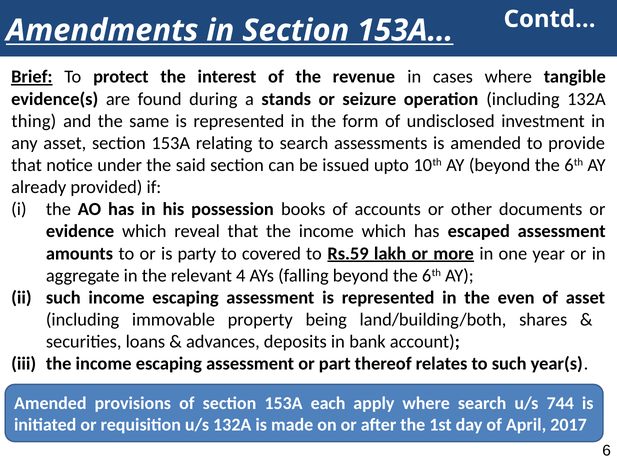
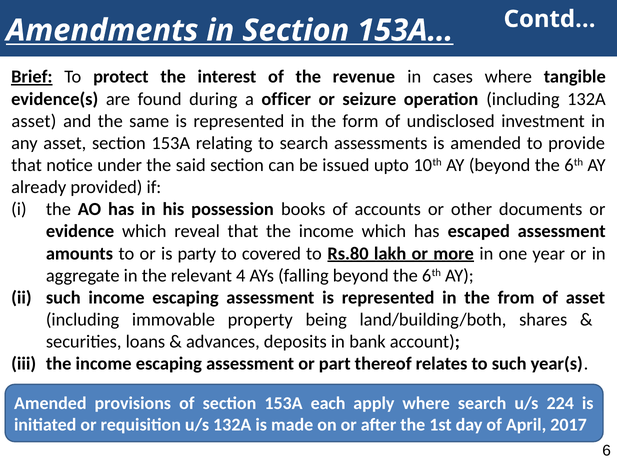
stands: stands -> officer
thing at (34, 121): thing -> asset
Rs.59: Rs.59 -> Rs.80
even: even -> from
744: 744 -> 224
